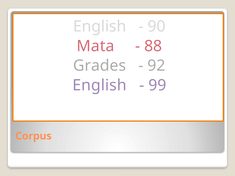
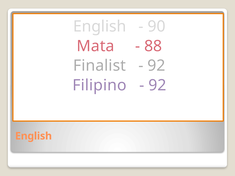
Grades: Grades -> Finalist
English at (100, 85): English -> Filipino
99 at (157, 85): 99 -> 92
Corpus at (33, 136): Corpus -> English
